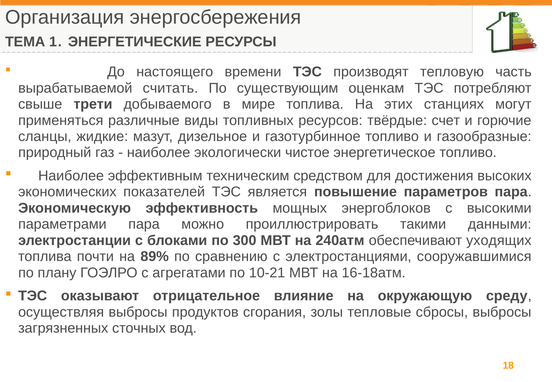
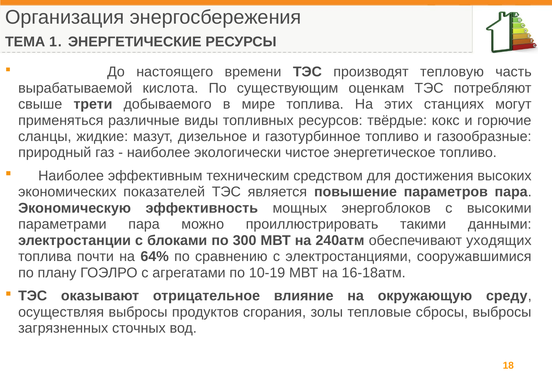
считать: считать -> кислота
счет: счет -> кокс
89%: 89% -> 64%
10-21: 10-21 -> 10-19
